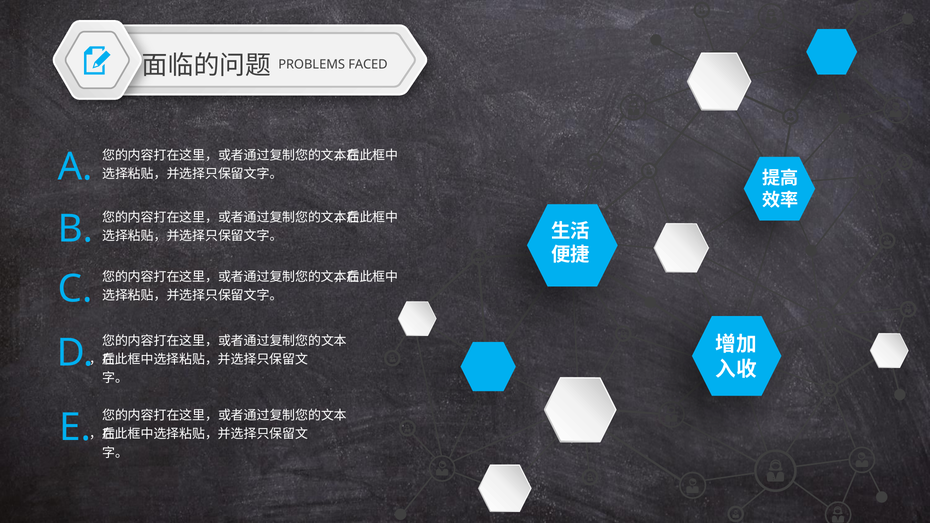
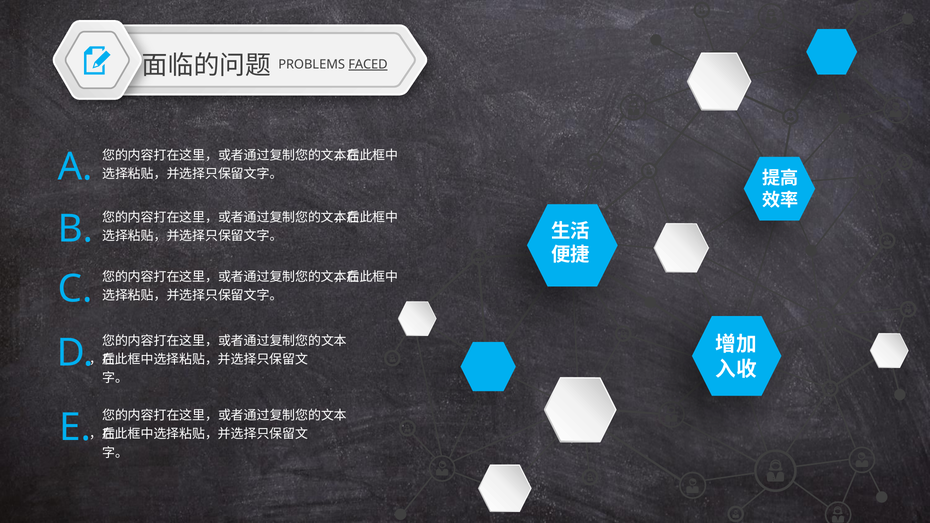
FACED underline: none -> present
